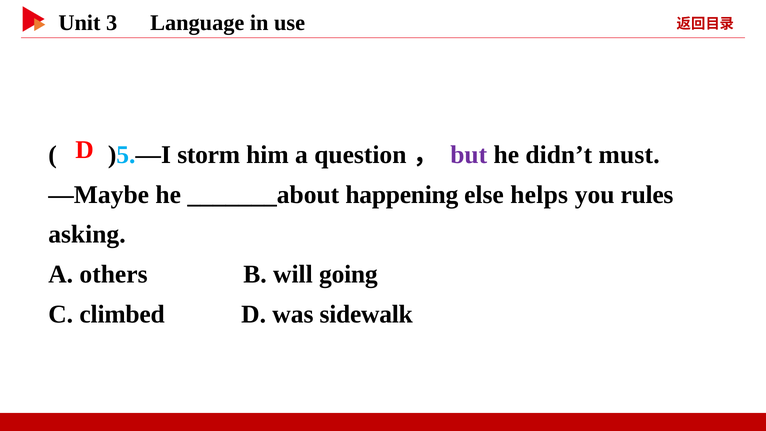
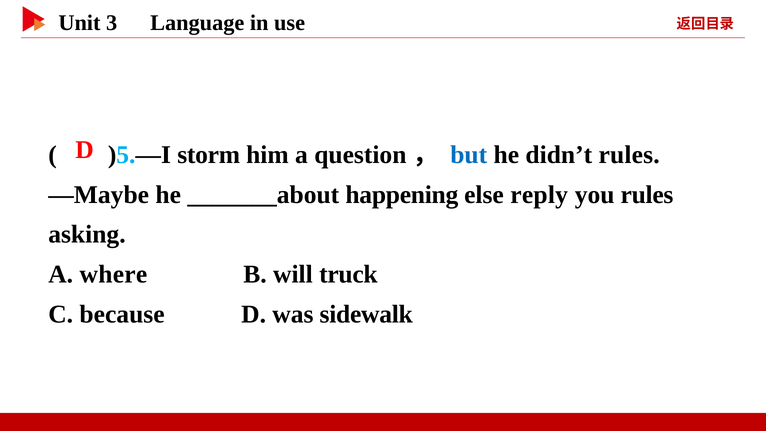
but colour: purple -> blue
didn’t must: must -> rules
helps: helps -> reply
others: others -> where
going: going -> truck
climbed: climbed -> because
